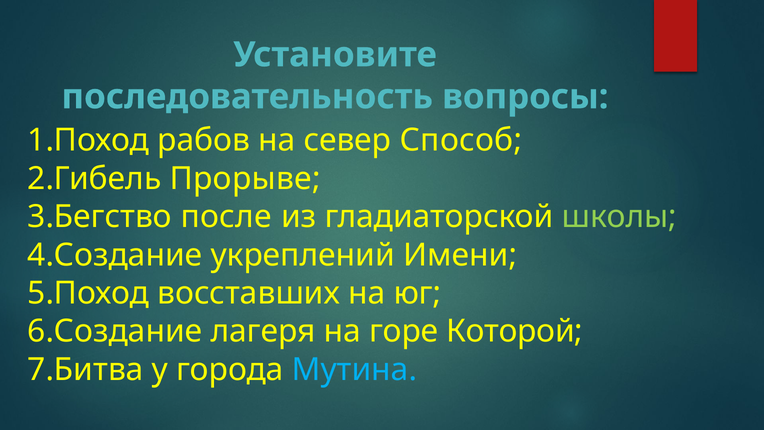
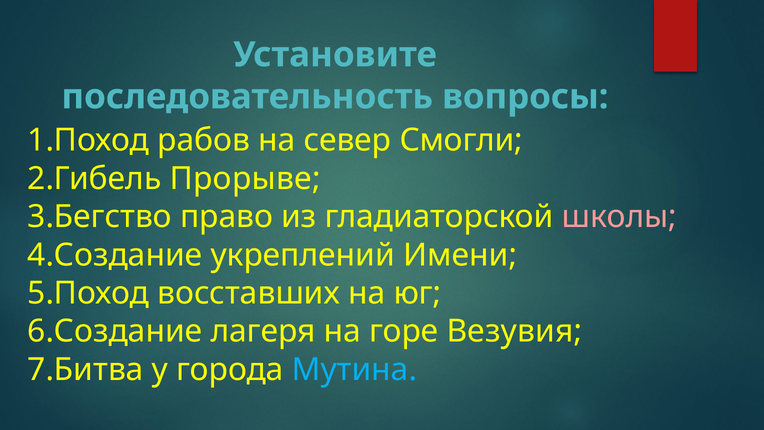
Способ: Способ -> Смогли
после: после -> право
школы colour: light green -> pink
Которой: Которой -> Везувия
